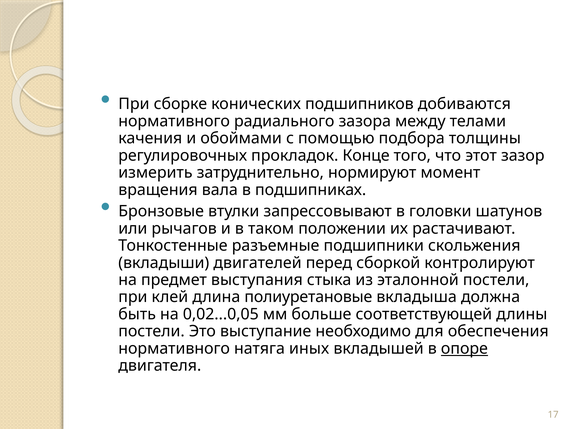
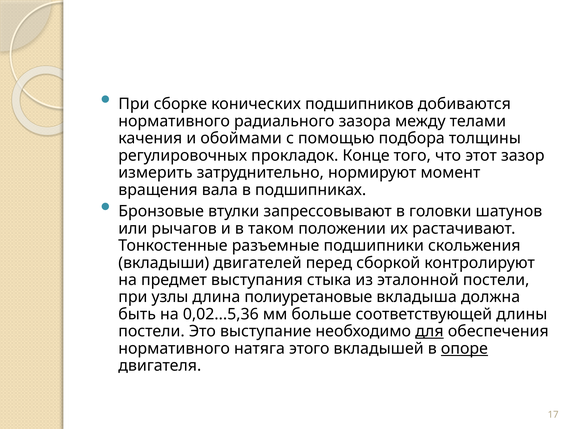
клей: клей -> узлы
0,02...0,05: 0,02...0,05 -> 0,02...5,36
для underline: none -> present
иных: иных -> этого
